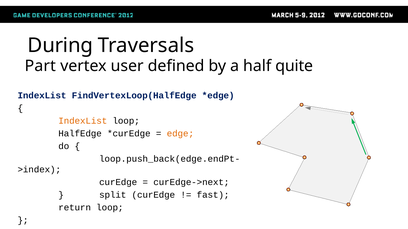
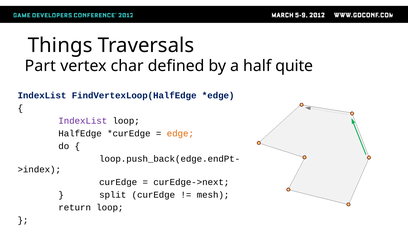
During: During -> Things
user: user -> char
IndexList at (83, 121) colour: orange -> purple
fast: fast -> mesh
